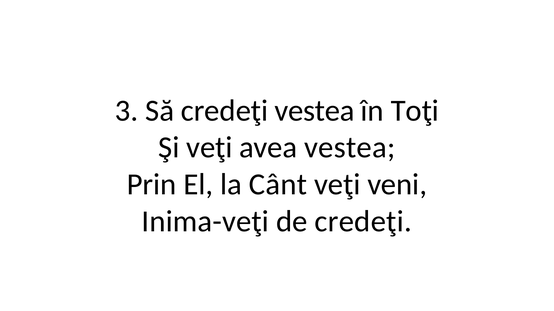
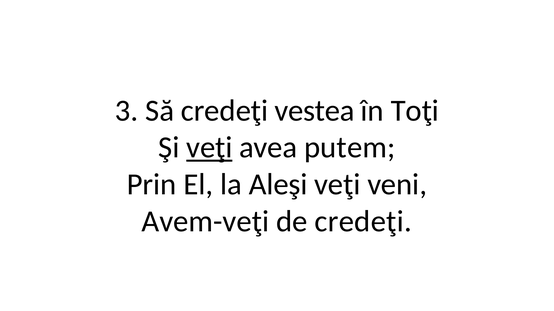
veţi at (209, 148) underline: none -> present
avea vestea: vestea -> putem
Cânt: Cânt -> Aleşi
Inima-veţi: Inima-veţi -> Avem-veţi
